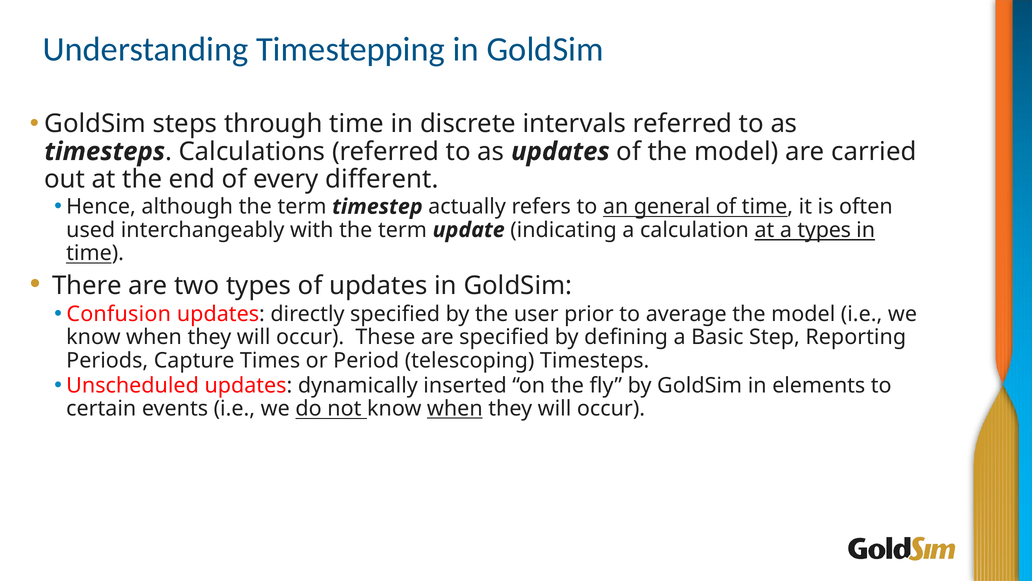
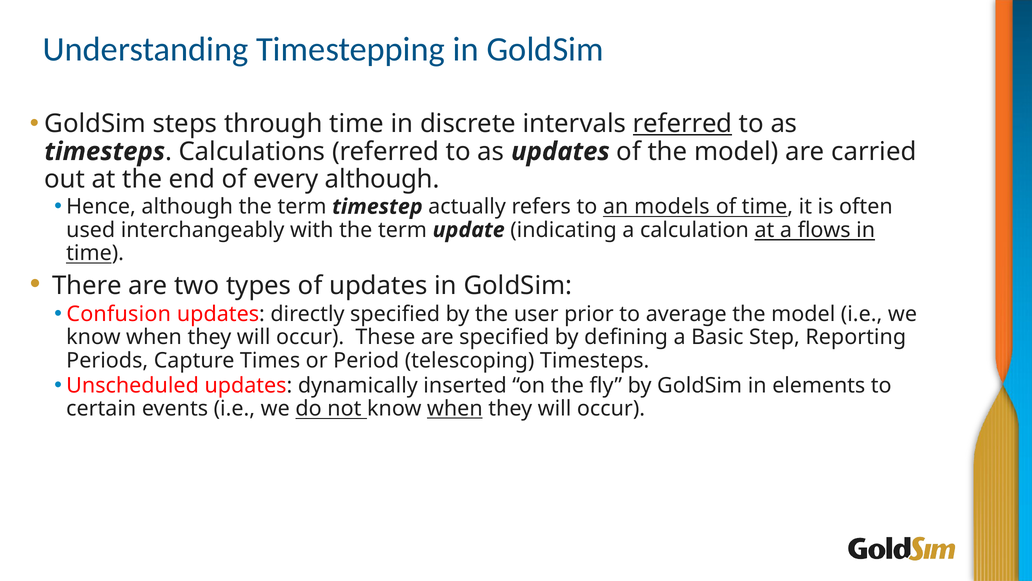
referred at (683, 124) underline: none -> present
every different: different -> although
general: general -> models
a types: types -> flows
